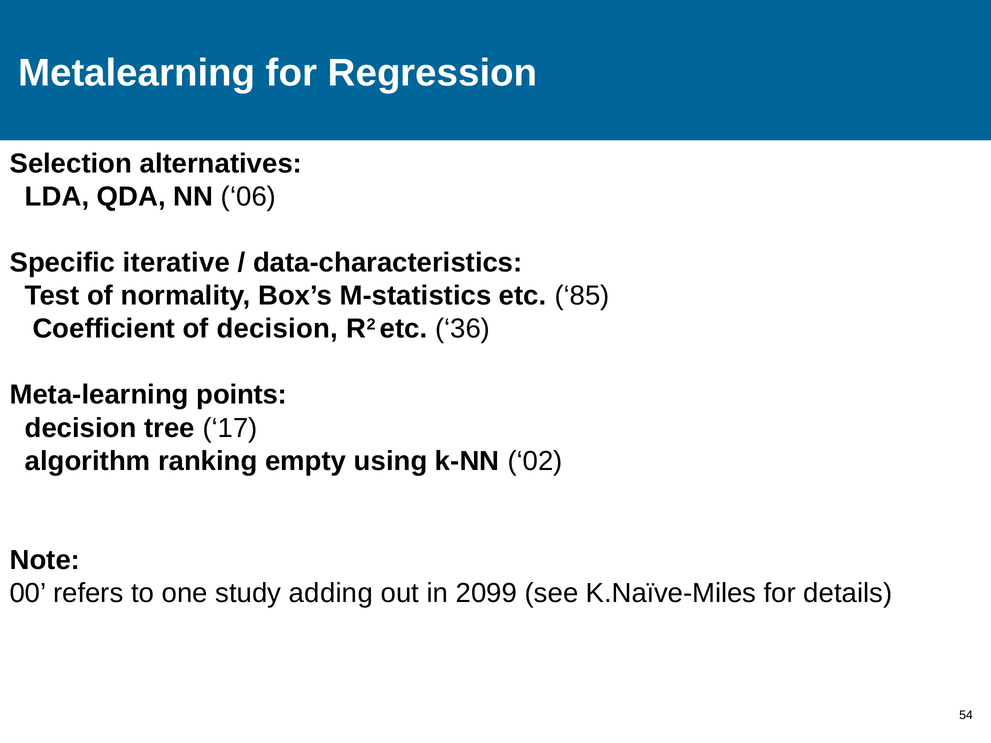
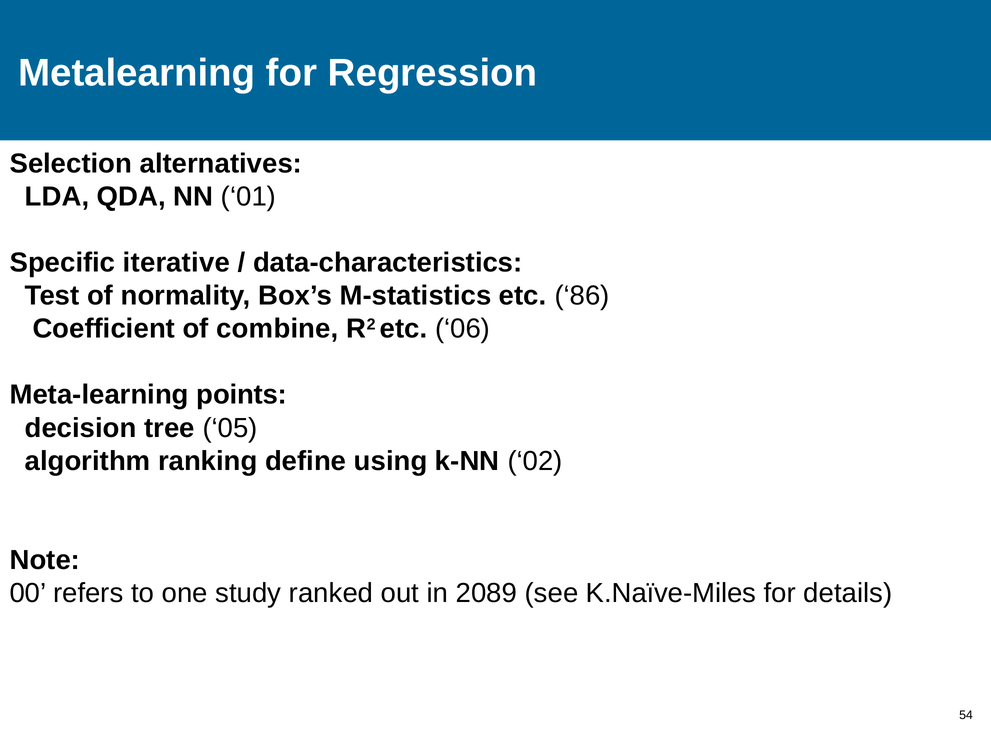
06: 06 -> 01
85: 85 -> 86
of decision: decision -> combine
36: 36 -> 06
17: 17 -> 05
empty: empty -> define
adding: adding -> ranked
2099: 2099 -> 2089
